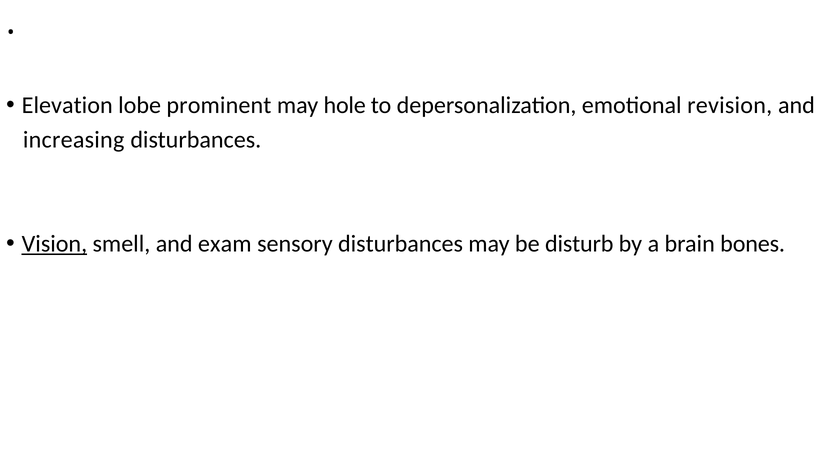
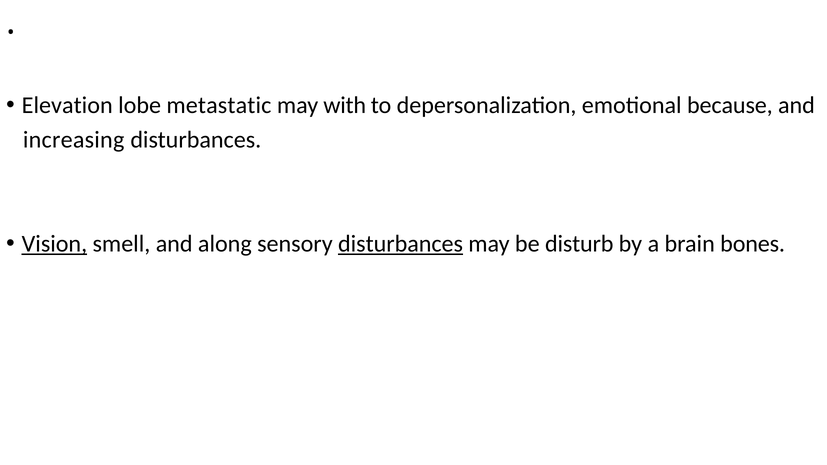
prominent: prominent -> metastatic
hole: hole -> with
revision: revision -> because
exam: exam -> along
disturbances at (401, 244) underline: none -> present
